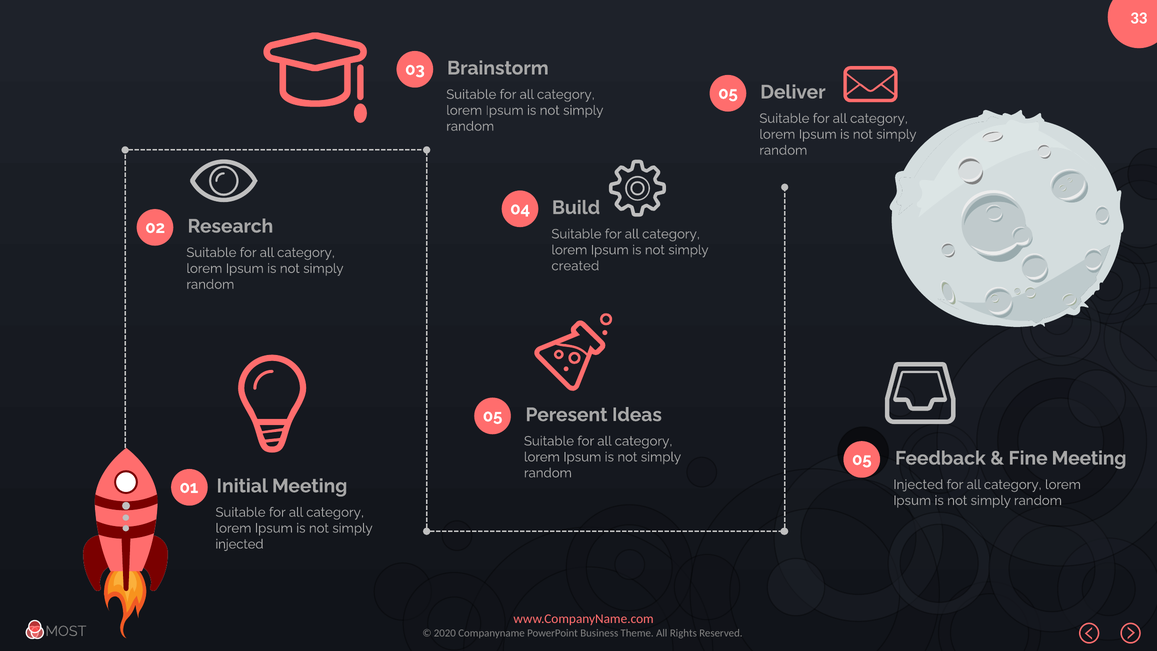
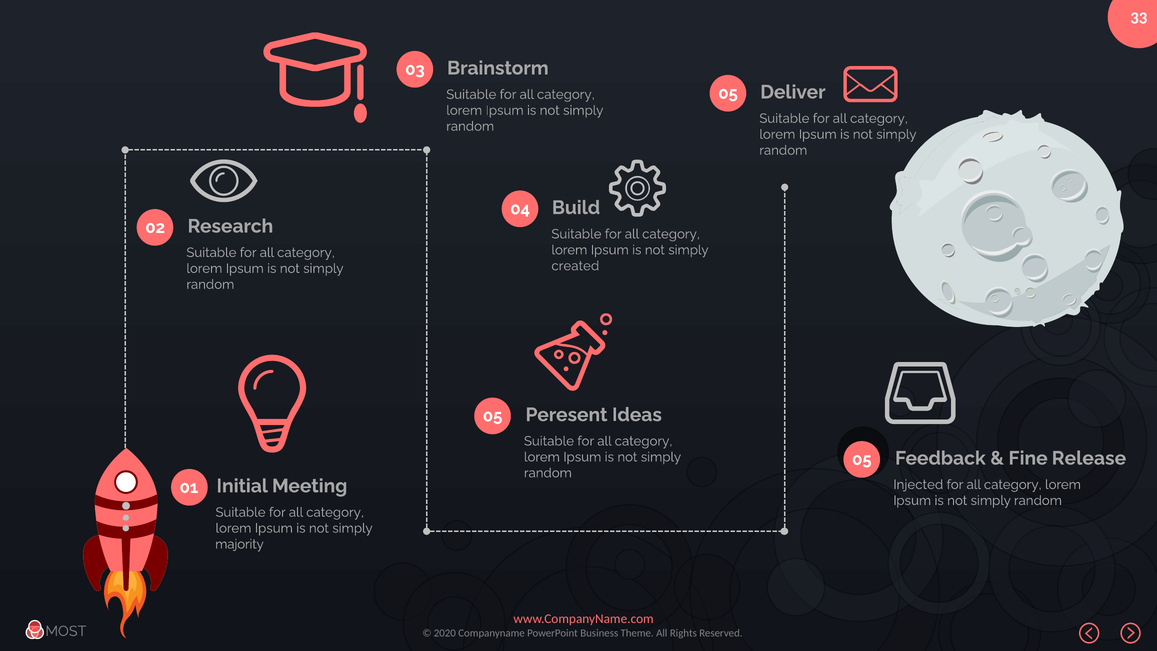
Fine Meeting: Meeting -> Release
injected at (239, 544): injected -> majority
